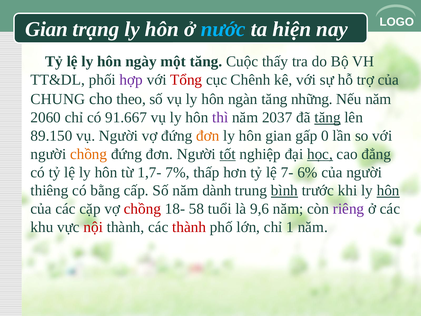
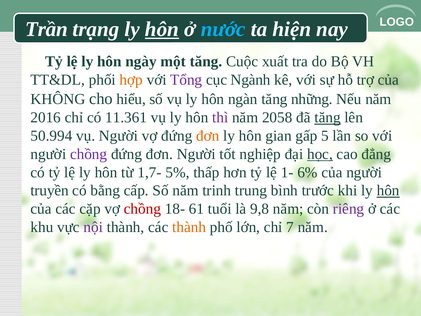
Gian at (46, 29): Gian -> Trần
hôn at (162, 29) underline: none -> present
thấy: thấy -> xuất
hợp colour: purple -> orange
Tổng colour: red -> purple
Chênh: Chênh -> Ngành
CHUNG: CHUNG -> KHÔNG
theo: theo -> hiểu
2060: 2060 -> 2016
91.667: 91.667 -> 11.361
2037: 2037 -> 2058
89.150: 89.150 -> 50.994
0: 0 -> 5
chồng at (89, 154) colour: orange -> purple
tốt underline: present -> none
7%: 7% -> 5%
7-: 7- -> 1-
thiêng: thiêng -> truyền
dành: dành -> trinh
bình underline: present -> none
58: 58 -> 61
9,6: 9,6 -> 9,8
nội colour: red -> purple
thành at (189, 227) colour: red -> orange
1: 1 -> 7
